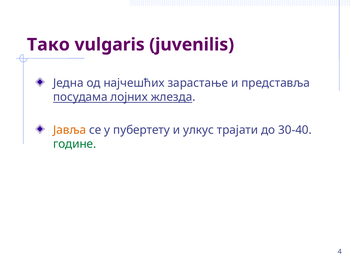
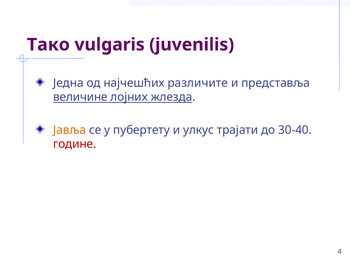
зарастање: зарастање -> различите
посудама: посудама -> величине
године colour: green -> red
